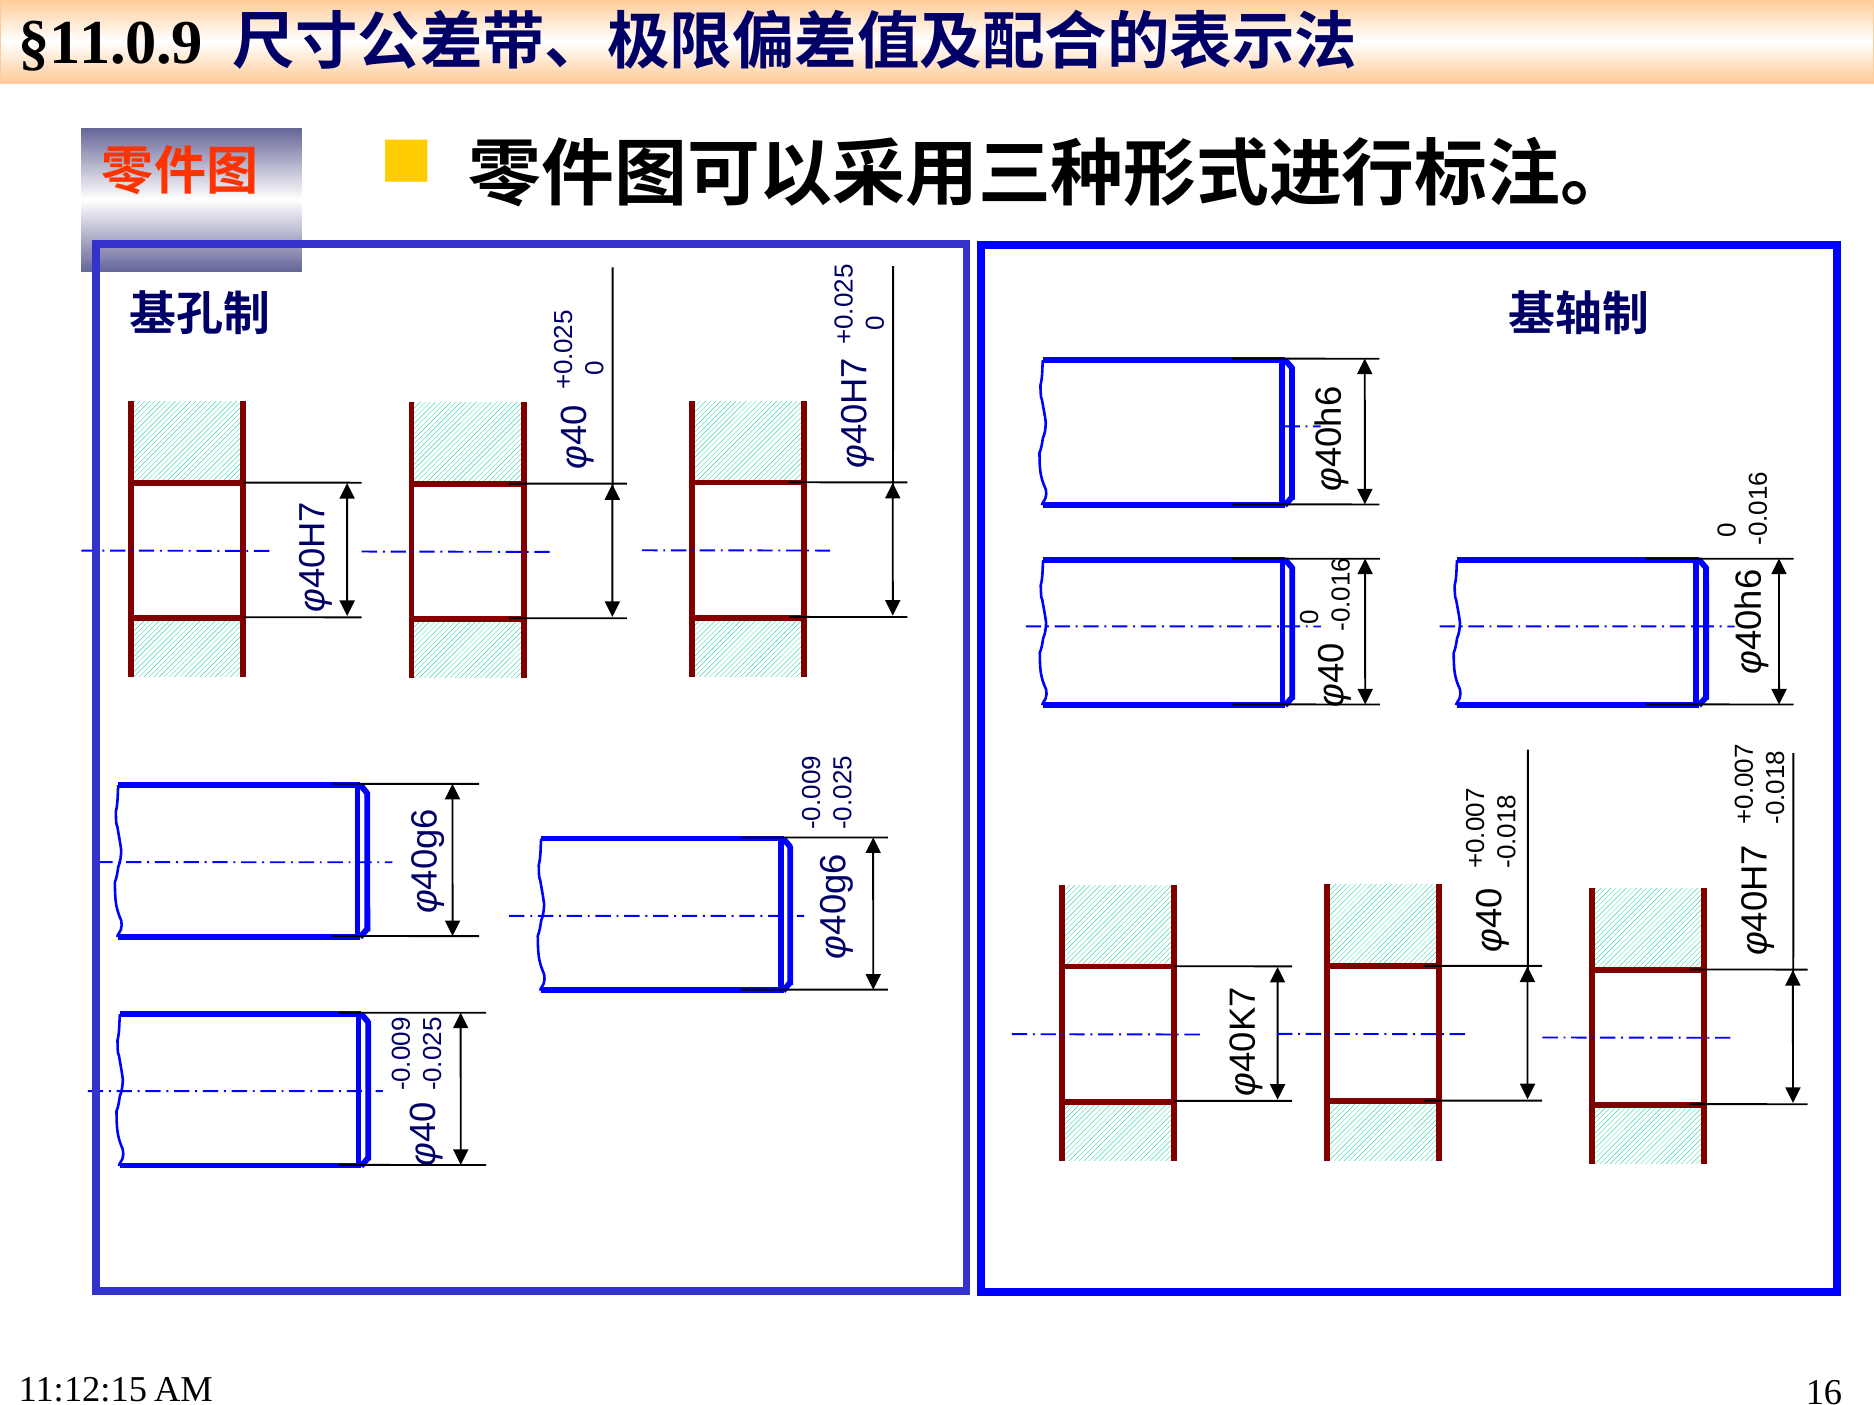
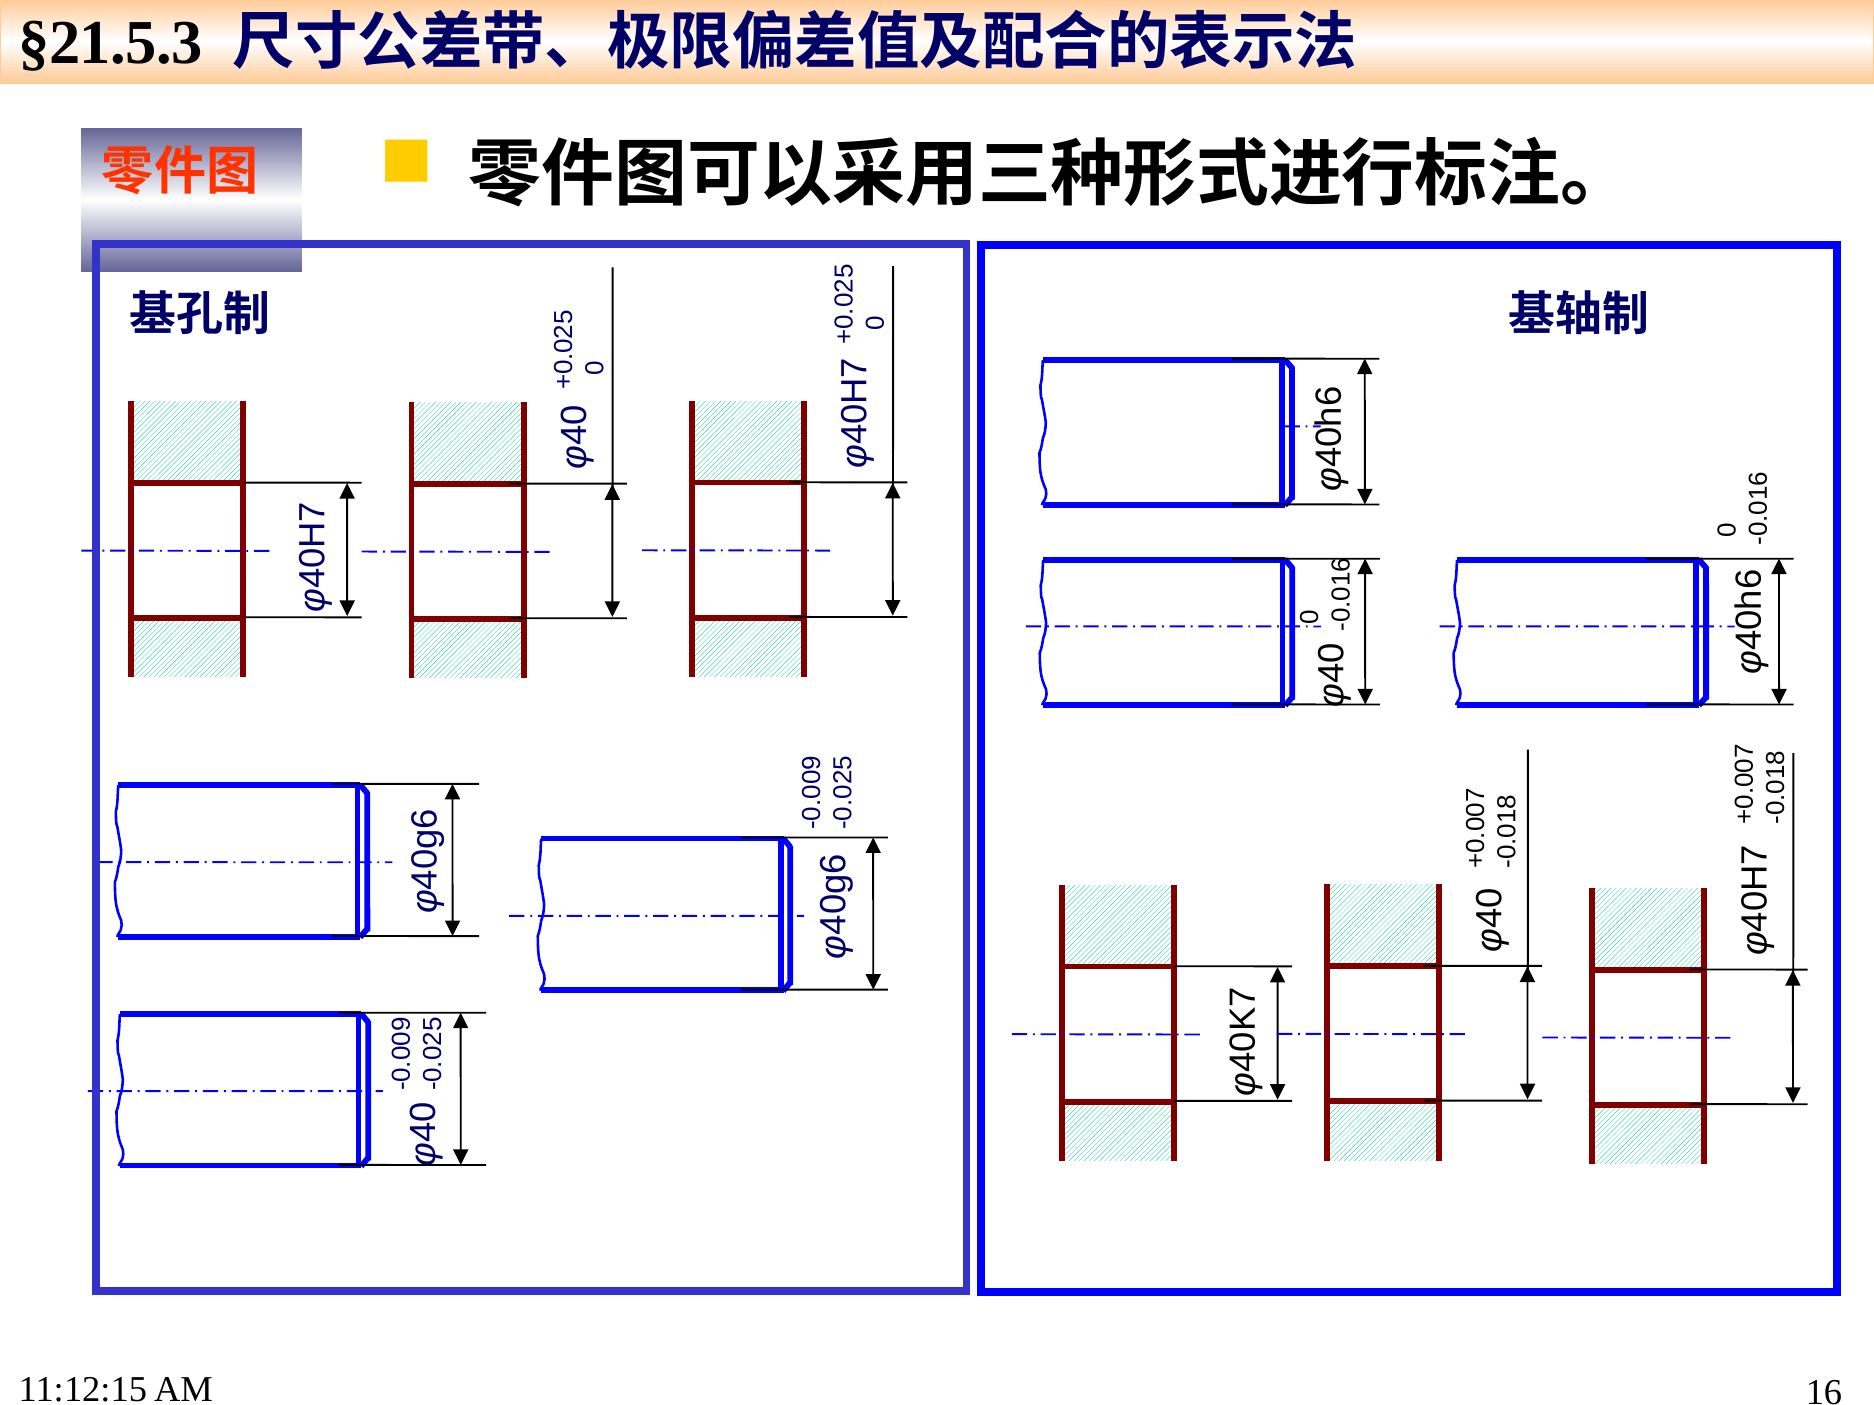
§11.0.9: §11.0.9 -> §21.5.3
